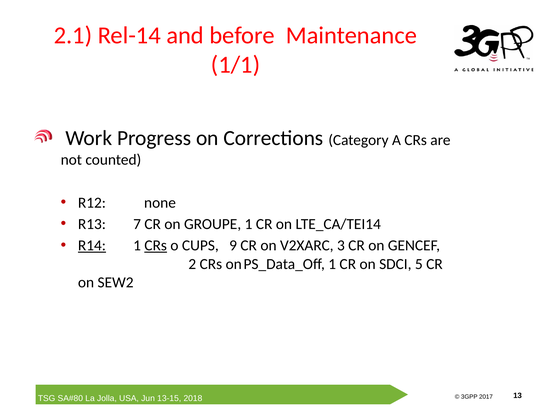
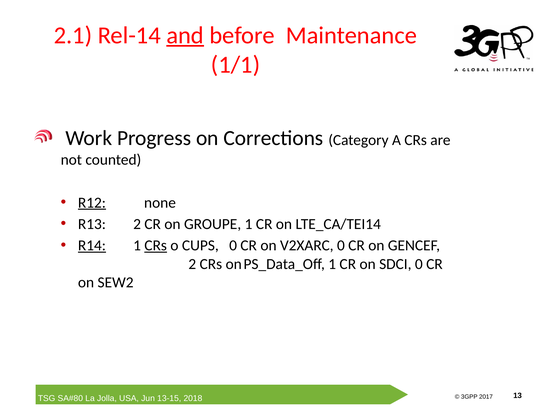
and underline: none -> present
R12 underline: none -> present
R13 7: 7 -> 2
CUPS 9: 9 -> 0
V2XARC 3: 3 -> 0
SDCI 5: 5 -> 0
